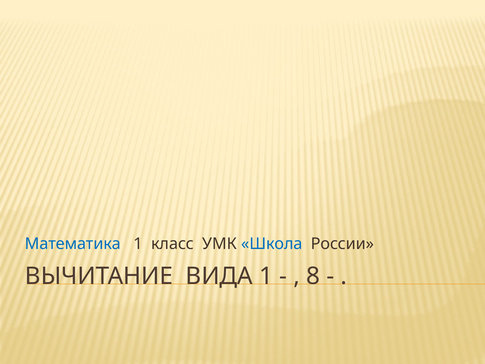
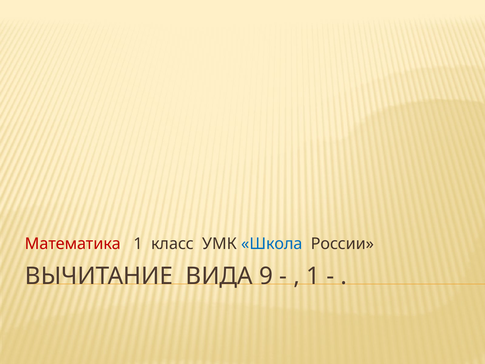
Математика colour: blue -> red
ВИДА 1: 1 -> 9
8 at (313, 276): 8 -> 1
